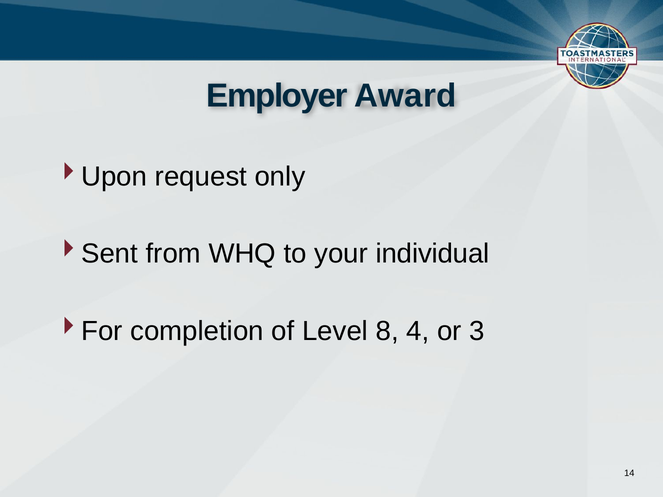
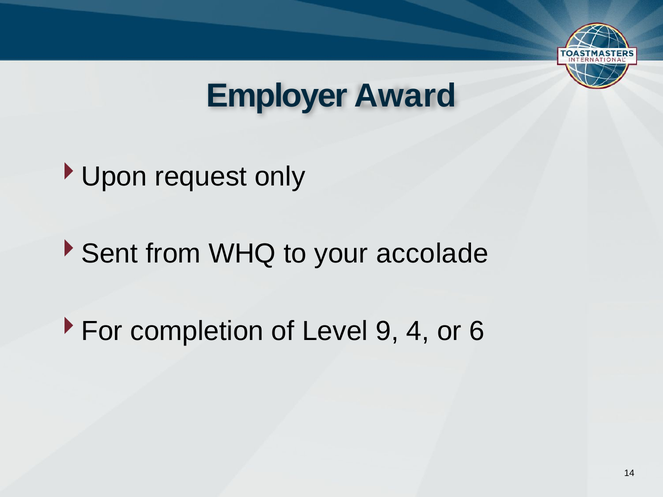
individual: individual -> accolade
8: 8 -> 9
3: 3 -> 6
